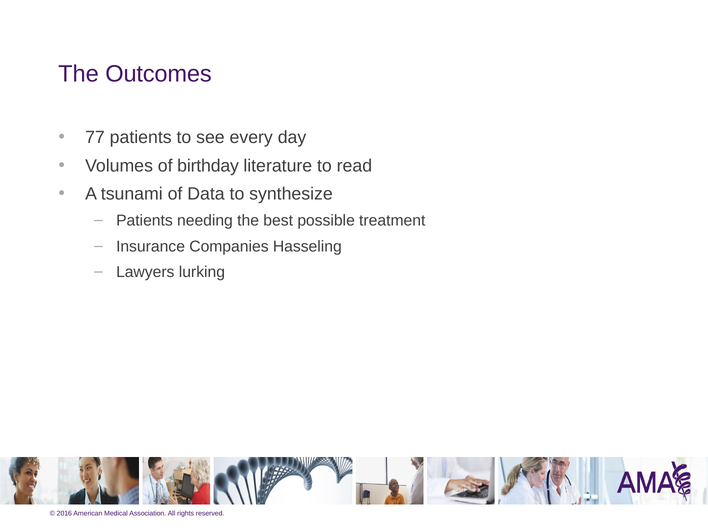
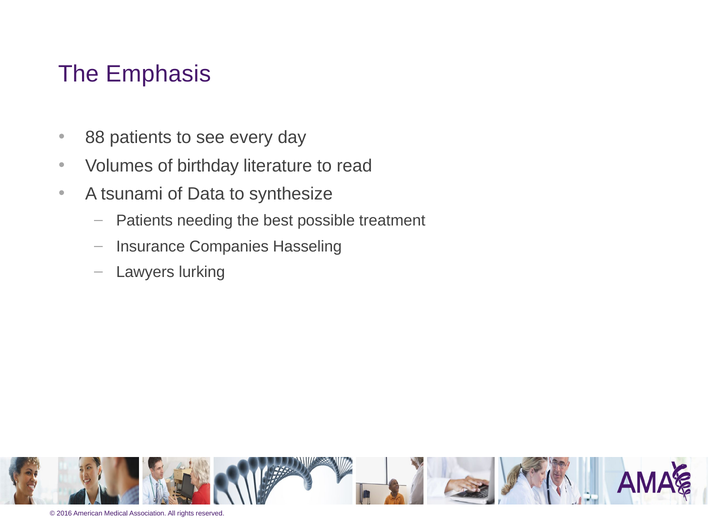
Outcomes: Outcomes -> Emphasis
77: 77 -> 88
